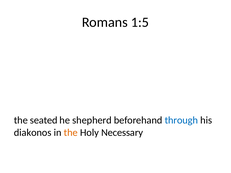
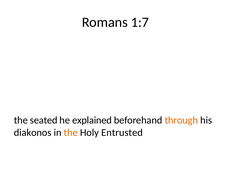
1:5: 1:5 -> 1:7
shepherd: shepherd -> explained
through colour: blue -> orange
Necessary: Necessary -> Entrusted
